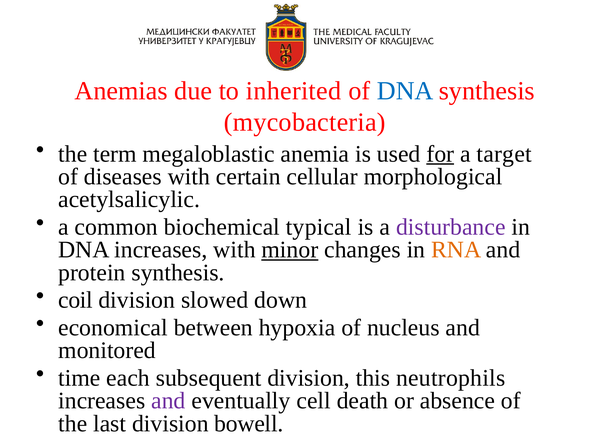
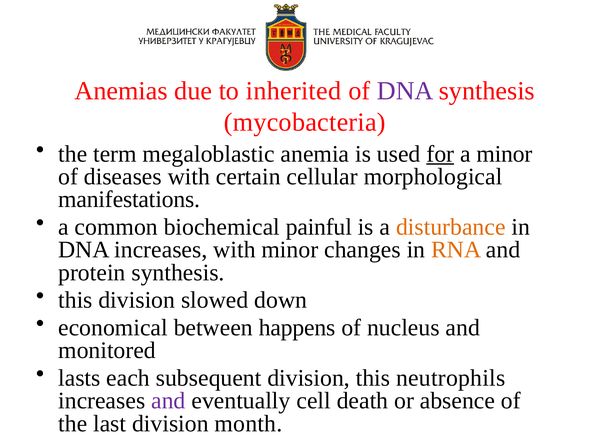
DNA at (405, 91) colour: blue -> purple
a target: target -> minor
acetylsalicylic: acetylsalicylic -> manifestations
typical: typical -> painful
disturbance colour: purple -> orange
minor at (290, 250) underline: present -> none
coil at (75, 300): coil -> this
hypoxia: hypoxia -> happens
time: time -> lasts
bowell: bowell -> month
